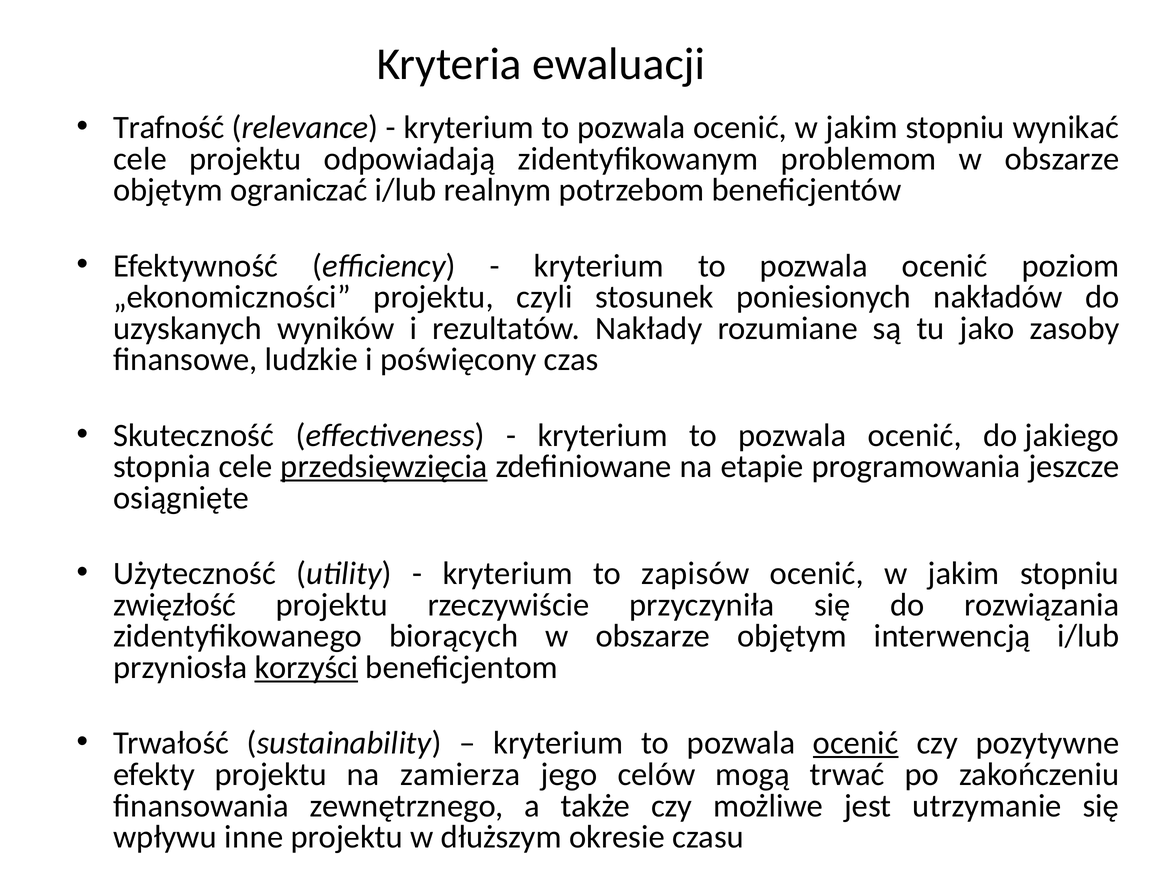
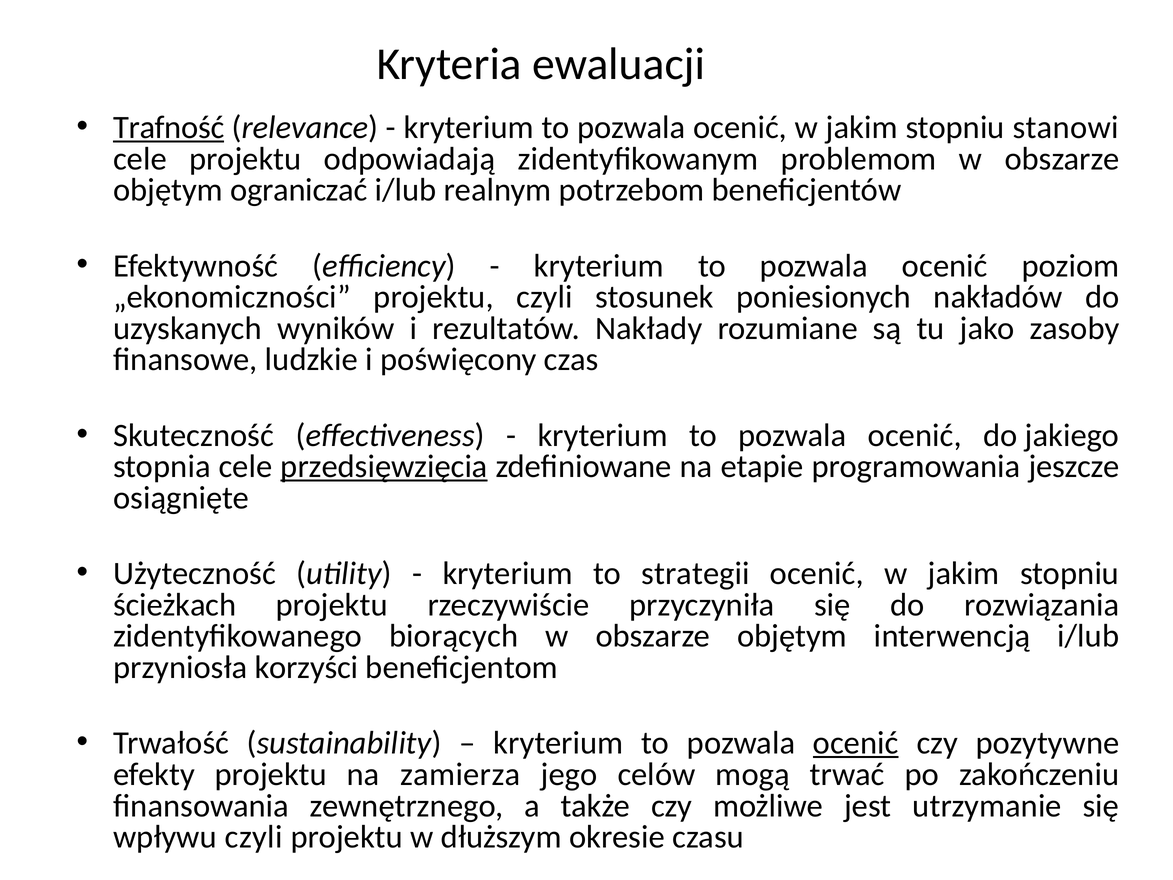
Trafność underline: none -> present
wynikać: wynikać -> stanowi
zapisów: zapisów -> strategii
zwięzłość: zwięzłość -> ścieżkach
korzyści underline: present -> none
wpływu inne: inne -> czyli
